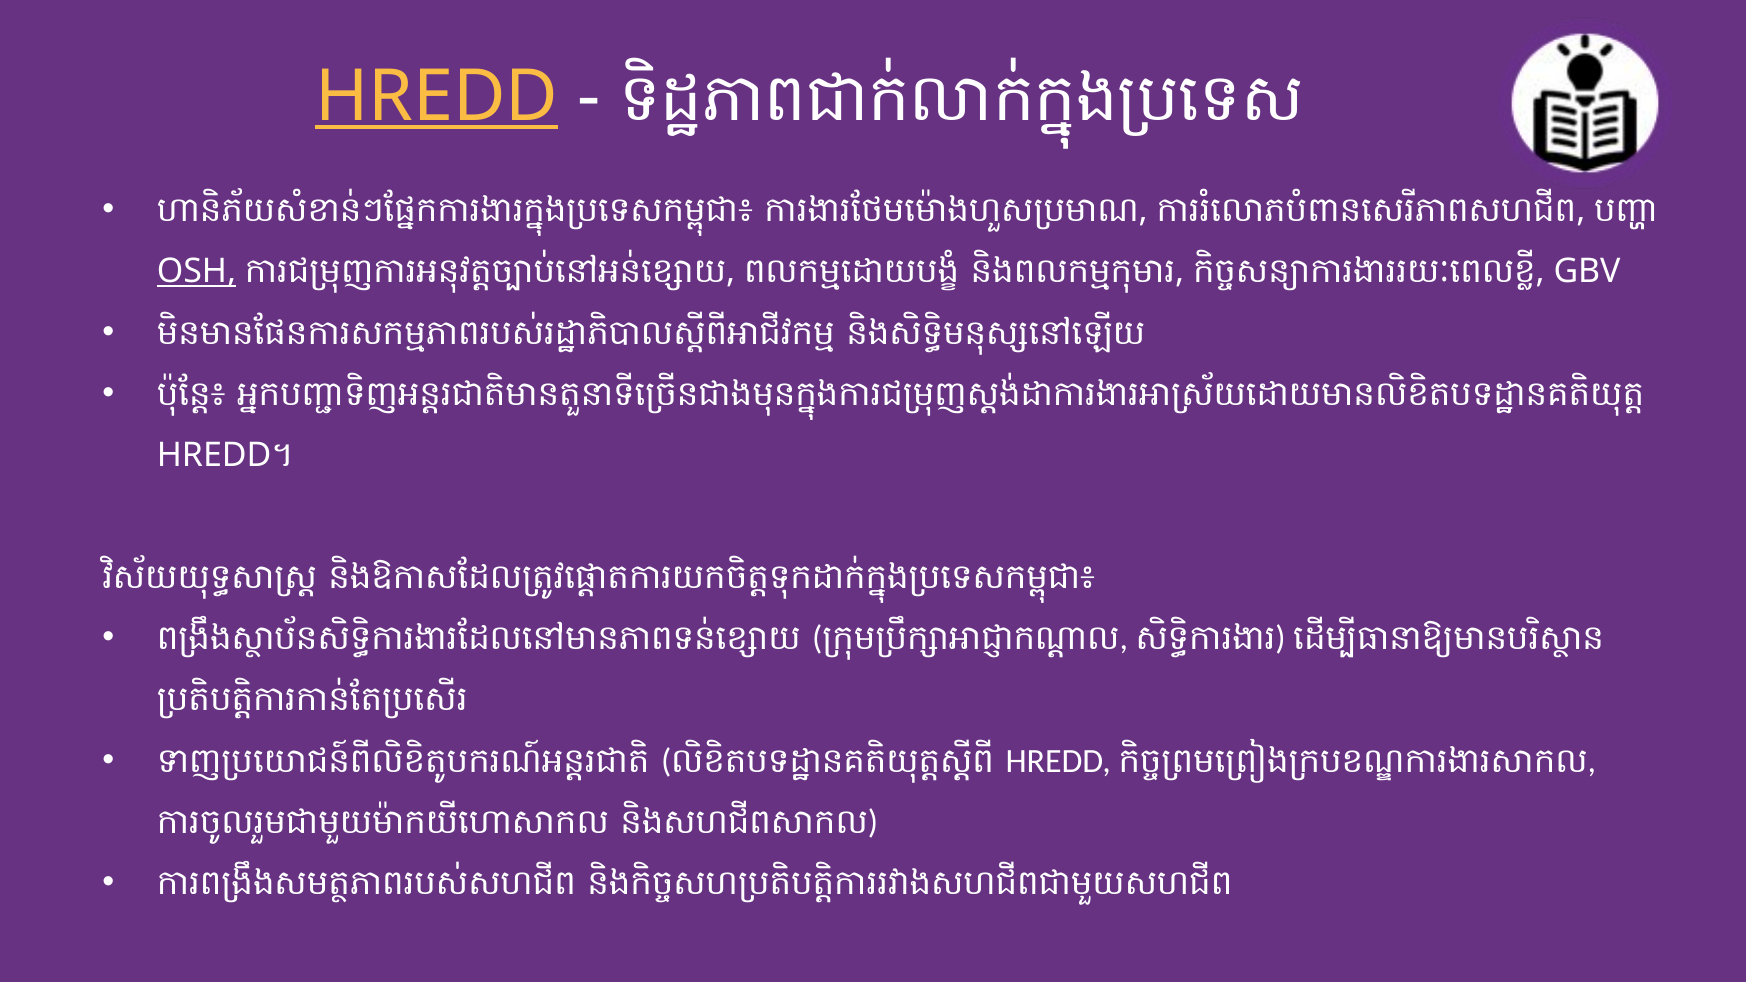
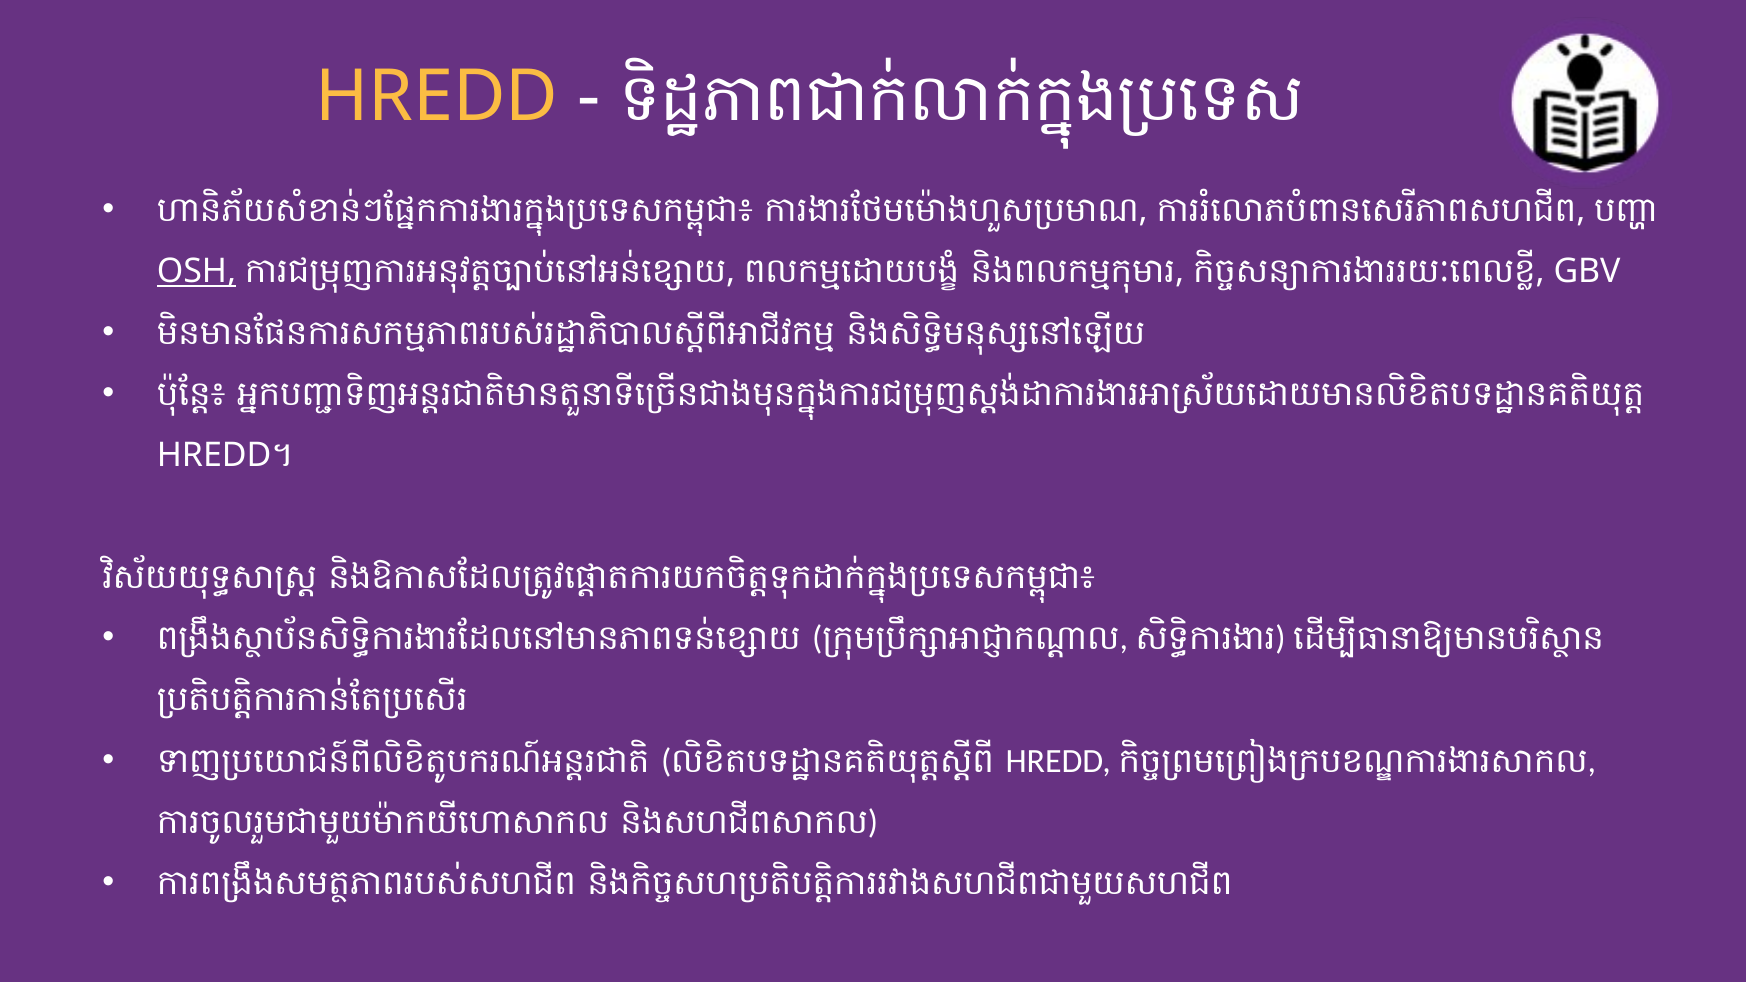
HREDD underline: present -> none
